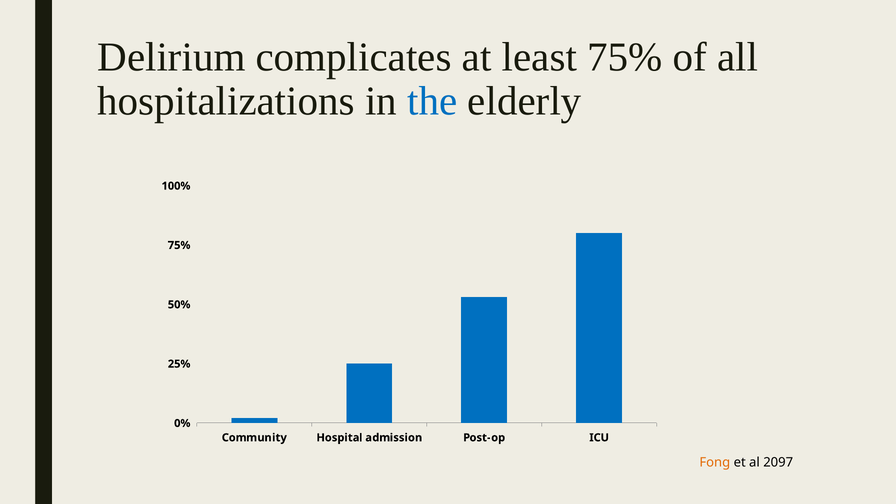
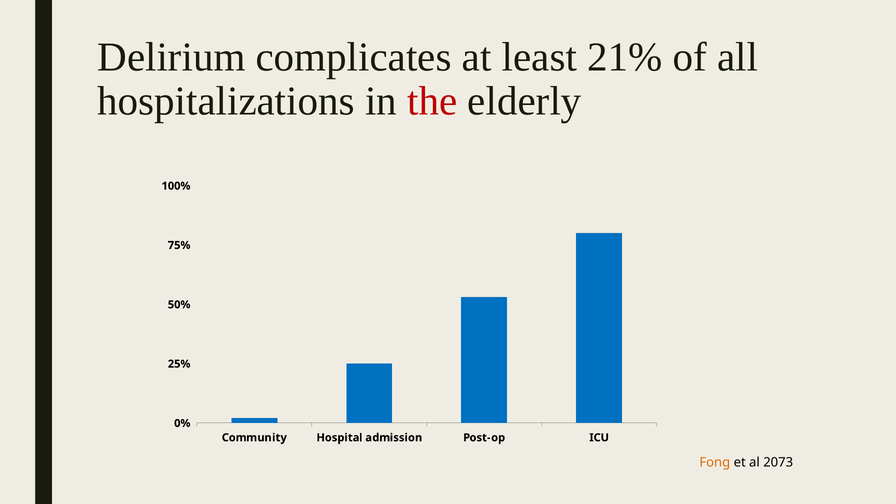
least 75%: 75% -> 21%
the colour: blue -> red
2097: 2097 -> 2073
